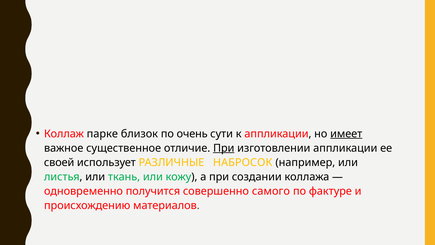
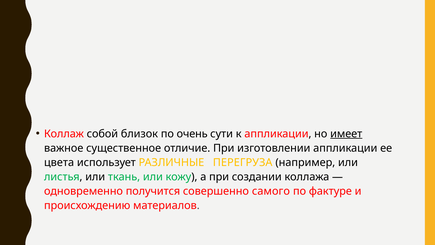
парке: парке -> собой
При at (224, 148) underline: present -> none
своей: своей -> цвета
НАБРОСОК: НАБРОСОК -> ПЕРЕГРУЗА
